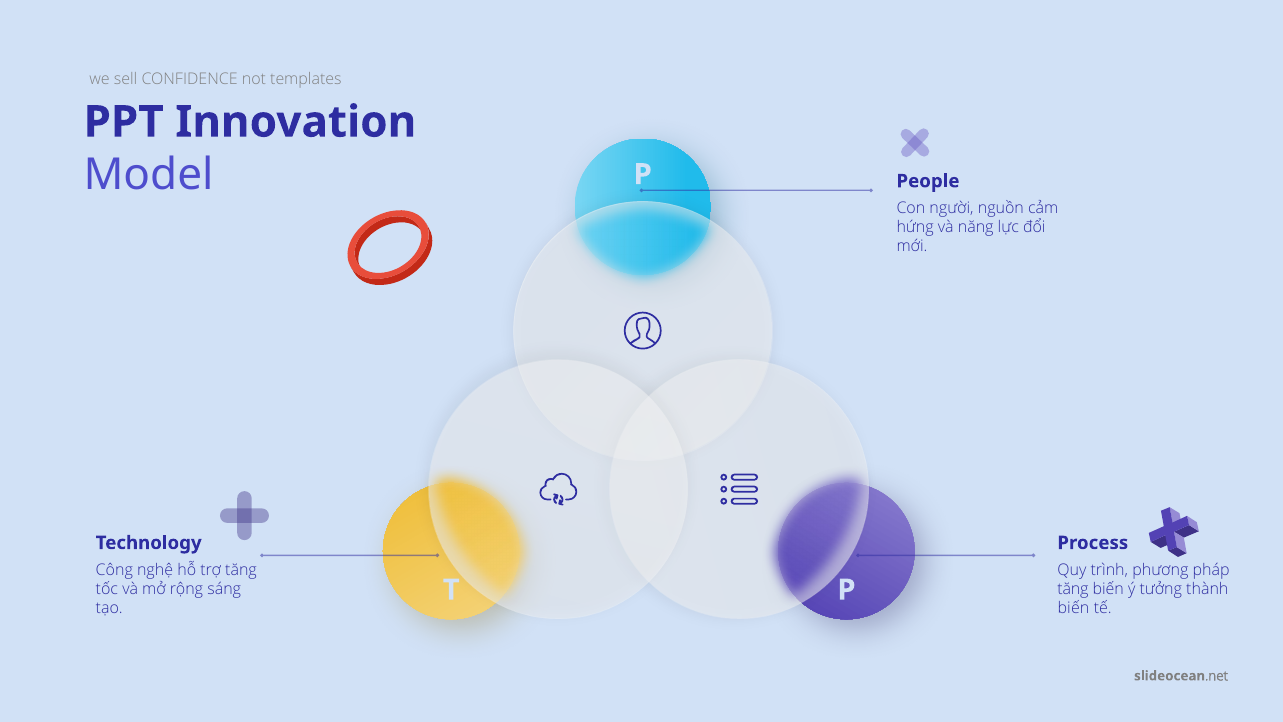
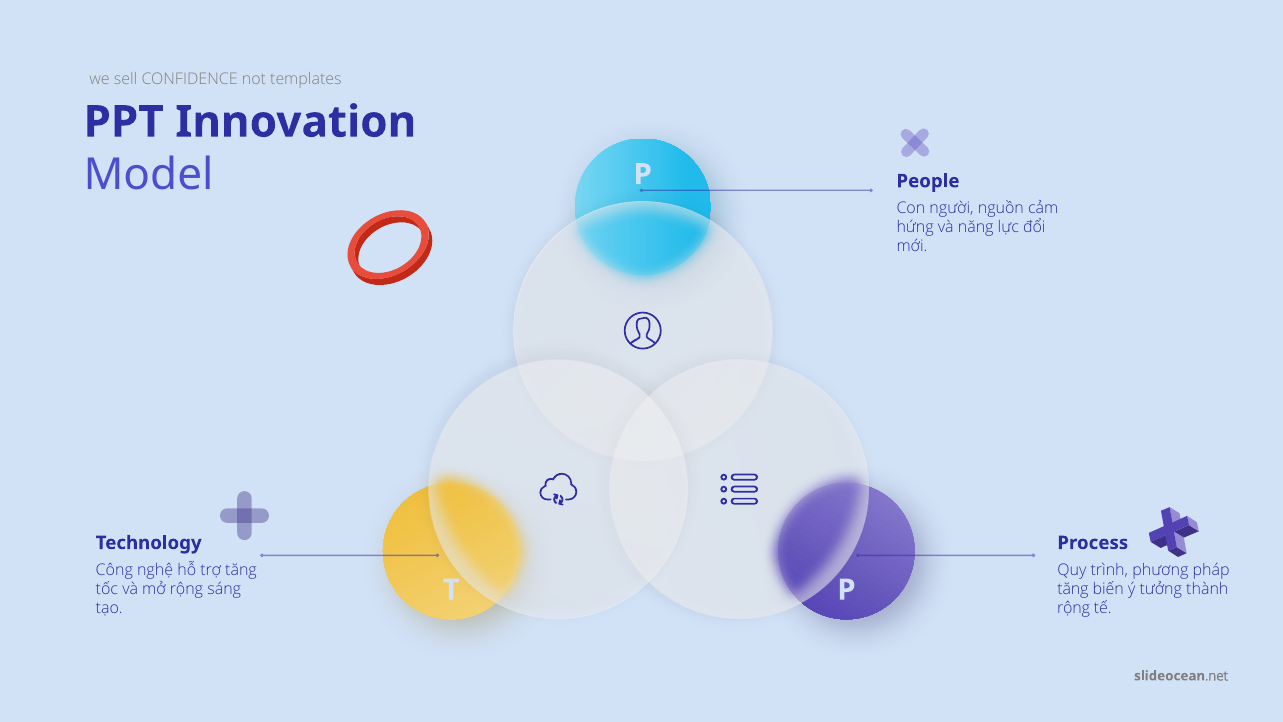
biến at (1073, 608): biến -> rộng
